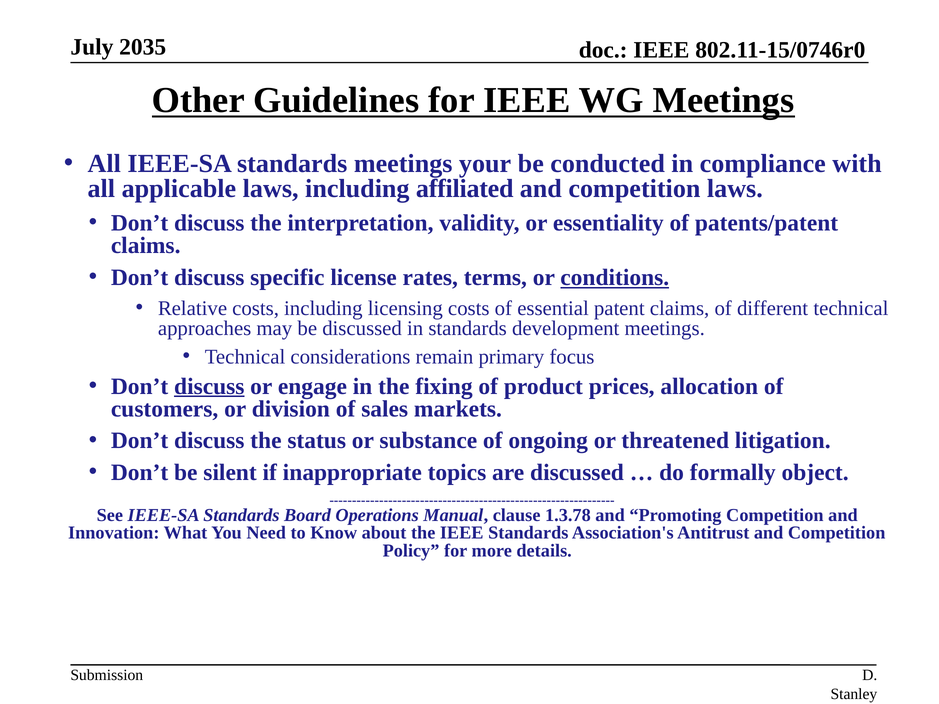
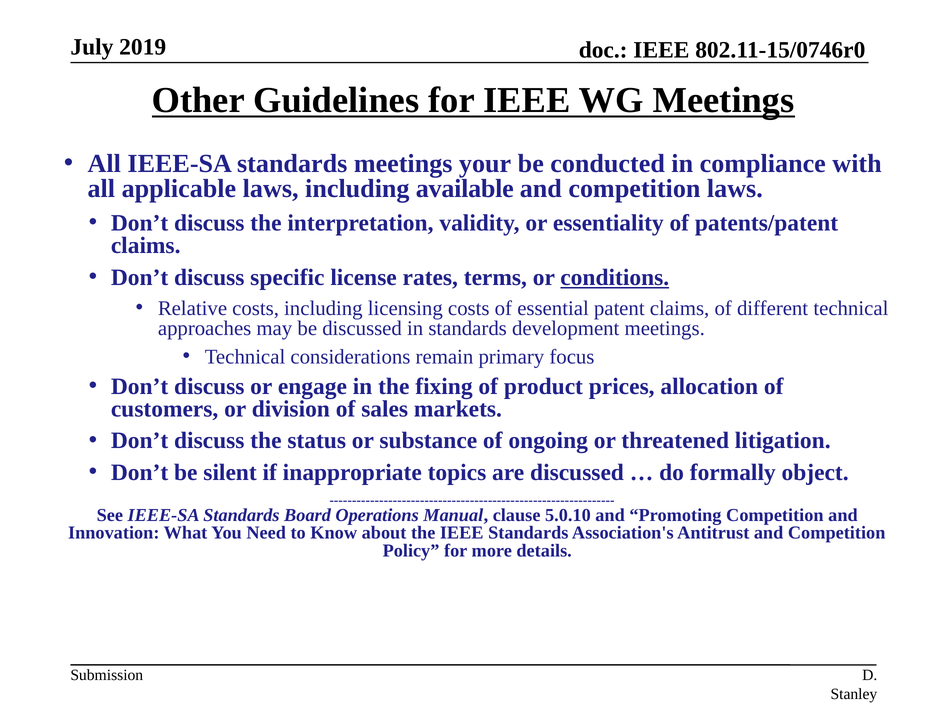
2035: 2035 -> 2019
affiliated: affiliated -> available
discuss at (209, 386) underline: present -> none
1.3.78: 1.3.78 -> 5.0.10
